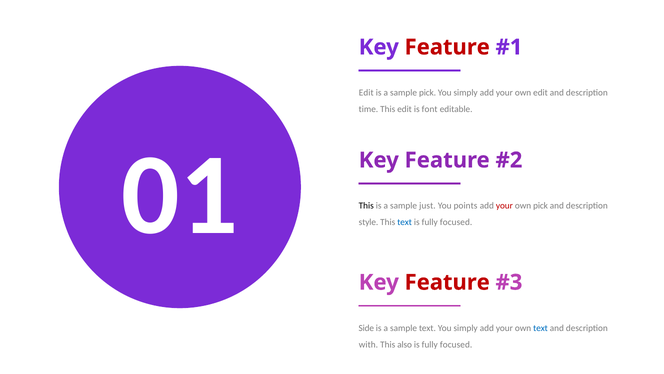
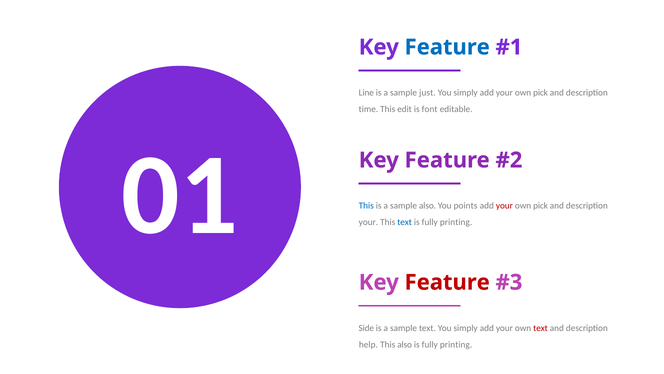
Feature at (447, 47) colour: red -> blue
Edit at (366, 93): Edit -> Line
sample pick: pick -> just
edit at (541, 93): edit -> pick
This at (366, 206) colour: black -> blue
sample just: just -> also
style at (368, 222): style -> your
focused at (456, 222): focused -> printing
text at (541, 328) colour: blue -> red
with: with -> help
focused at (456, 344): focused -> printing
